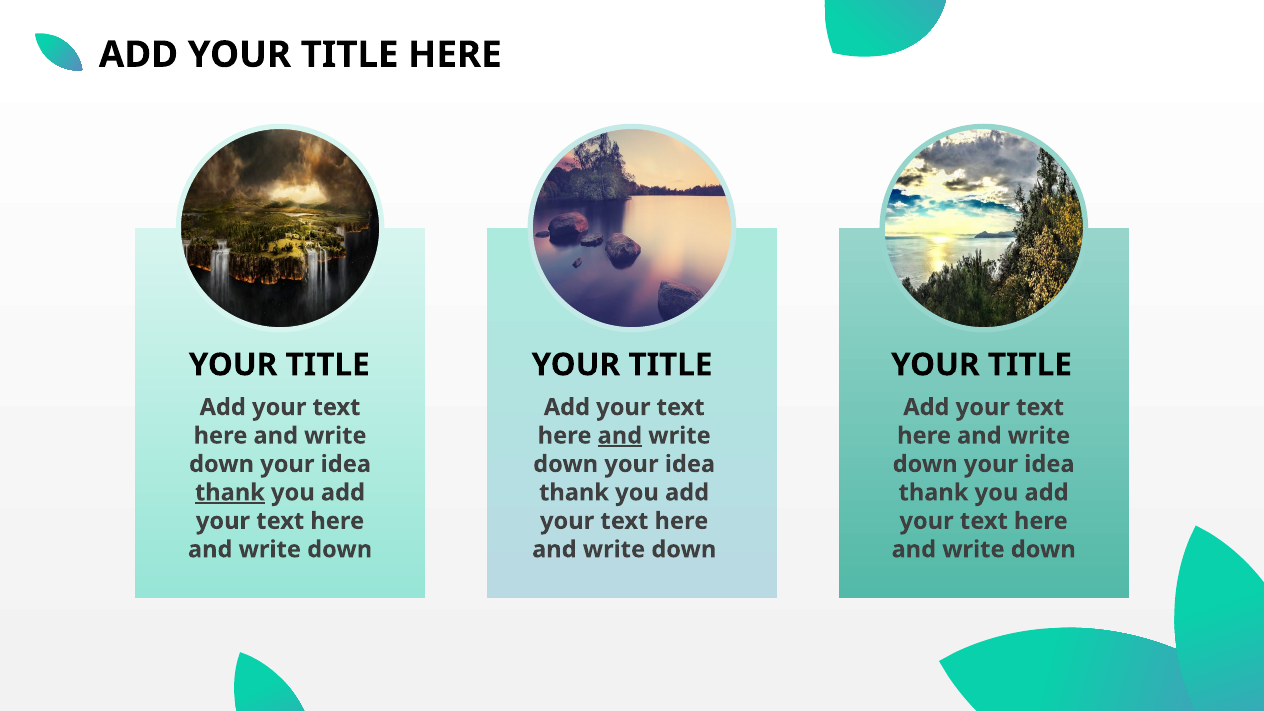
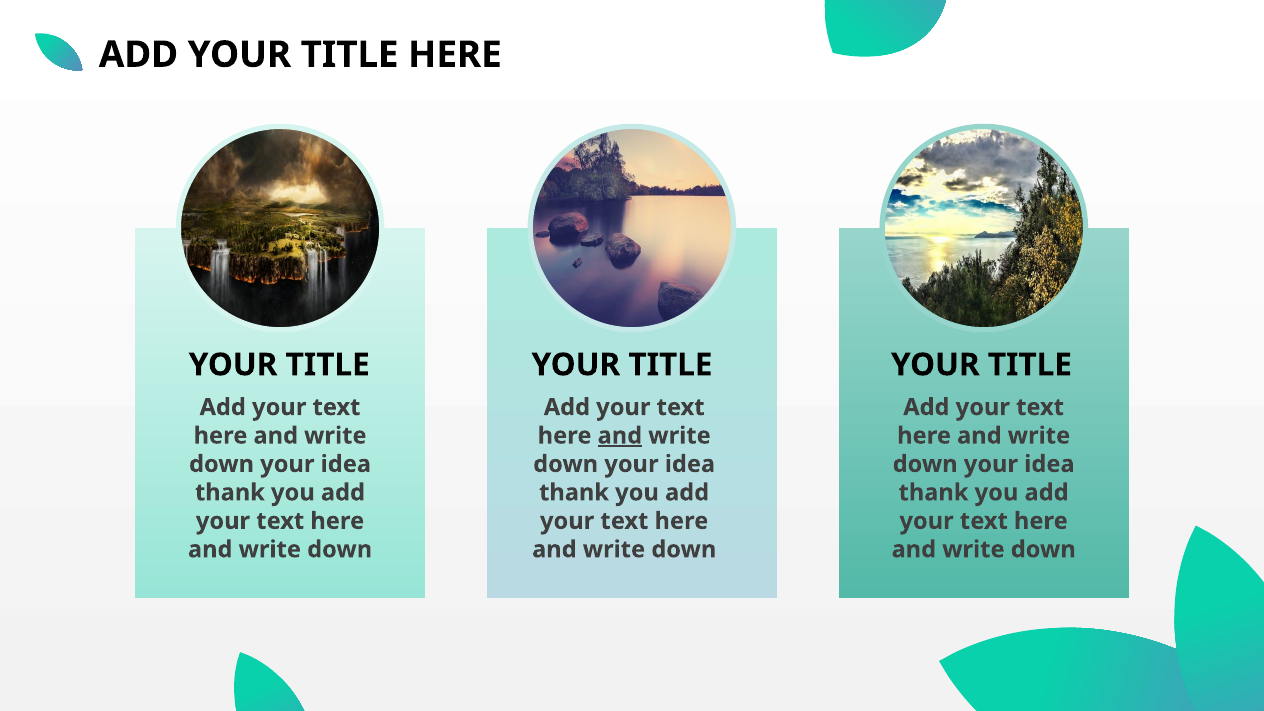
thank at (230, 493) underline: present -> none
